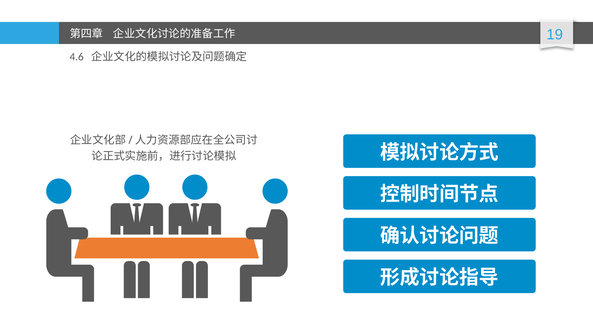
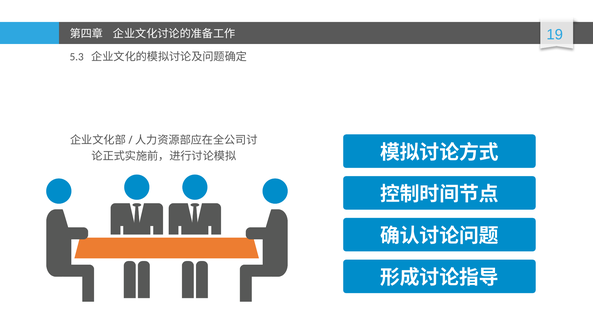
4.6: 4.6 -> 5.3
